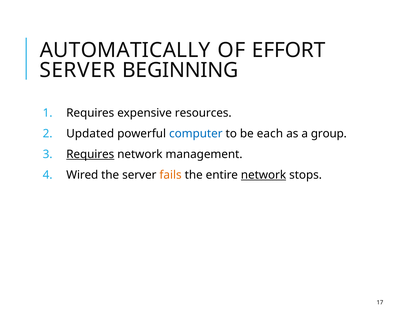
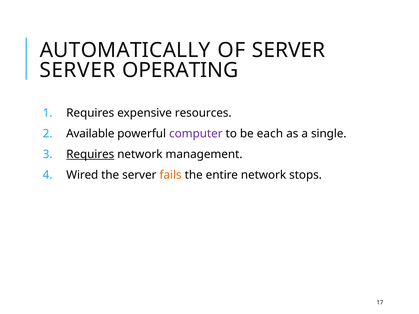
OF EFFORT: EFFORT -> SERVER
BEGINNING: BEGINNING -> OPERATING
Updated: Updated -> Available
computer colour: blue -> purple
group: group -> single
network at (264, 175) underline: present -> none
